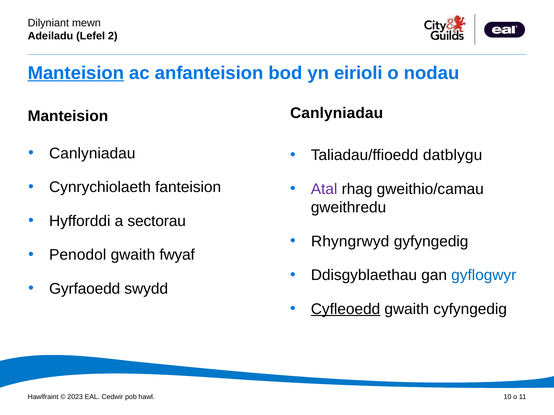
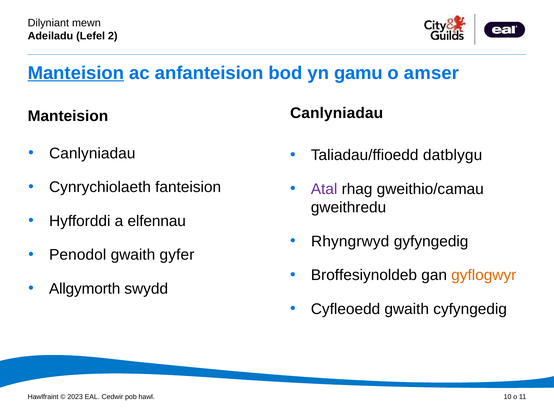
eirioli: eirioli -> gamu
nodau: nodau -> amser
sectorau: sectorau -> elfennau
fwyaf: fwyaf -> gyfer
Ddisgyblaethau: Ddisgyblaethau -> Broffesiynoldeb
gyflogwyr colour: blue -> orange
Gyrfaoedd: Gyrfaoedd -> Allgymorth
Cyfleoedd underline: present -> none
